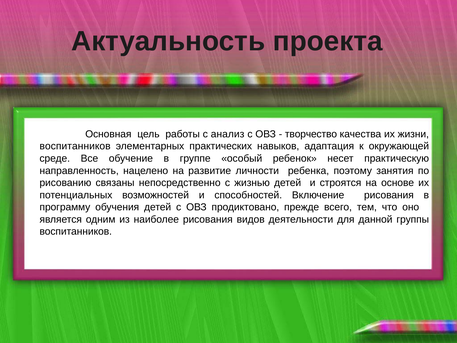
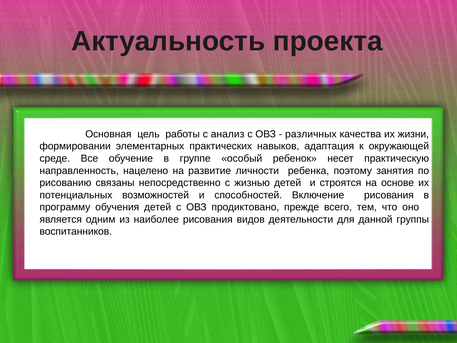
творчество: творчество -> различных
воспитанников at (75, 146): воспитанников -> формировании
